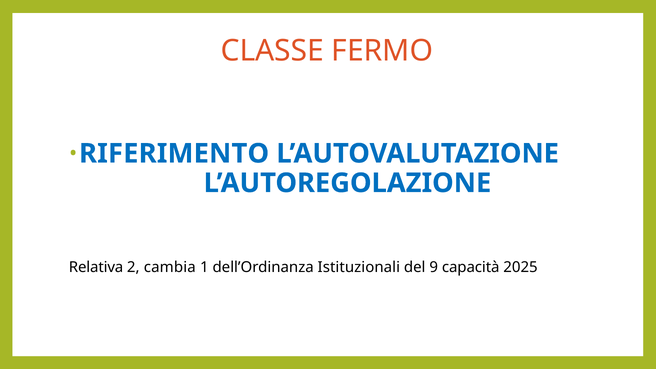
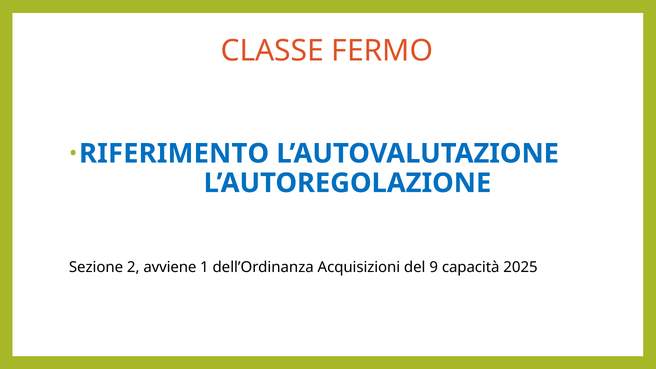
Relativa: Relativa -> Sezione
cambia: cambia -> avviene
Istituzionali: Istituzionali -> Acquisizioni
